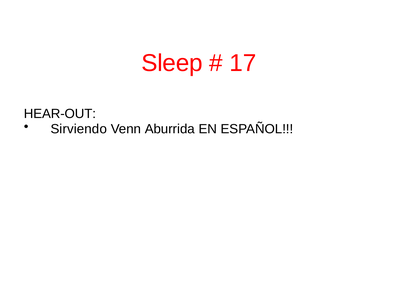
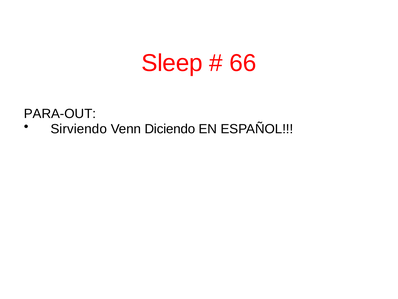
17: 17 -> 66
HEAR-OUT: HEAR-OUT -> PARA-OUT
Aburrida: Aburrida -> Diciendo
